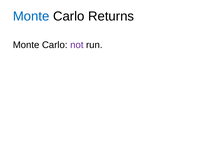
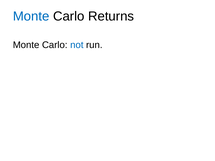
not colour: purple -> blue
